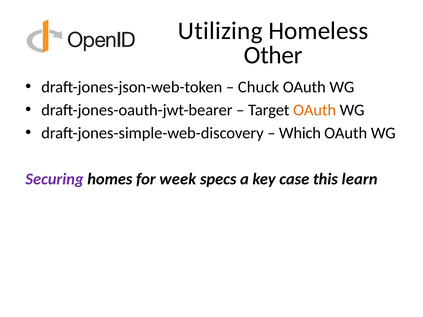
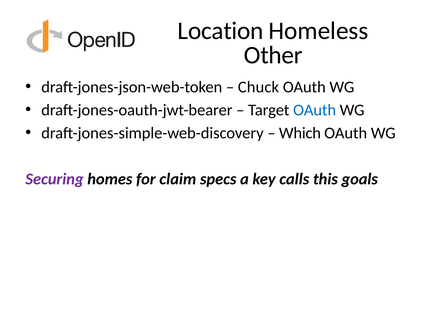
Utilizing: Utilizing -> Location
OAuth at (315, 110) colour: orange -> blue
week: week -> claim
case: case -> calls
learn: learn -> goals
